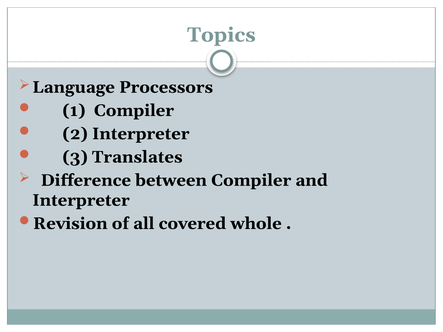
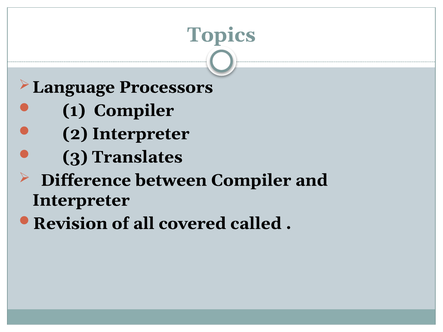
whole: whole -> called
